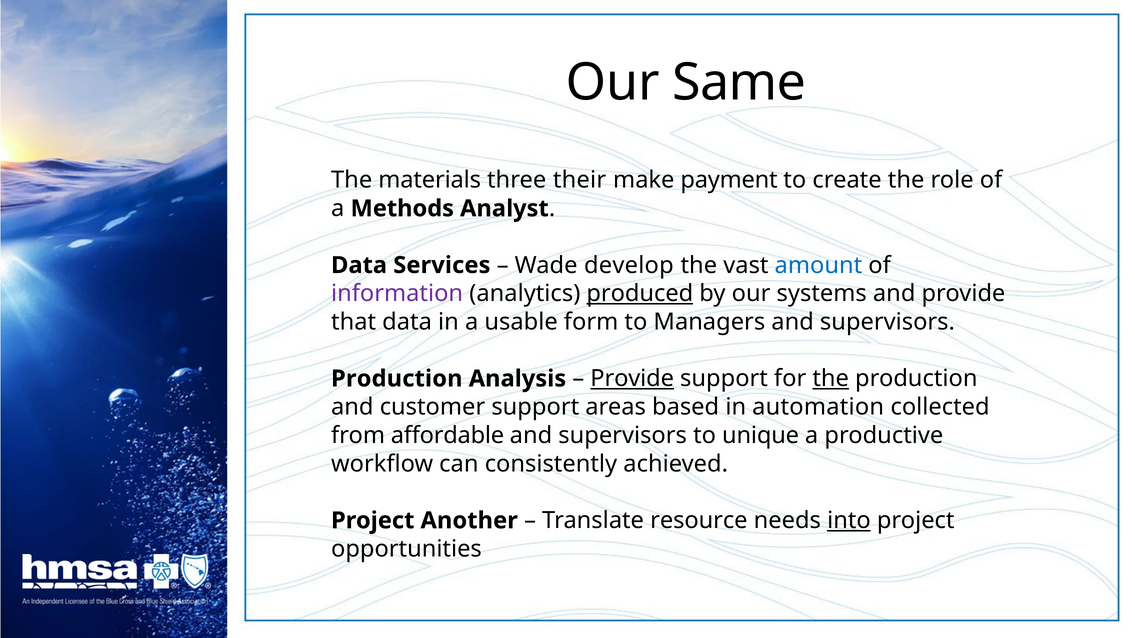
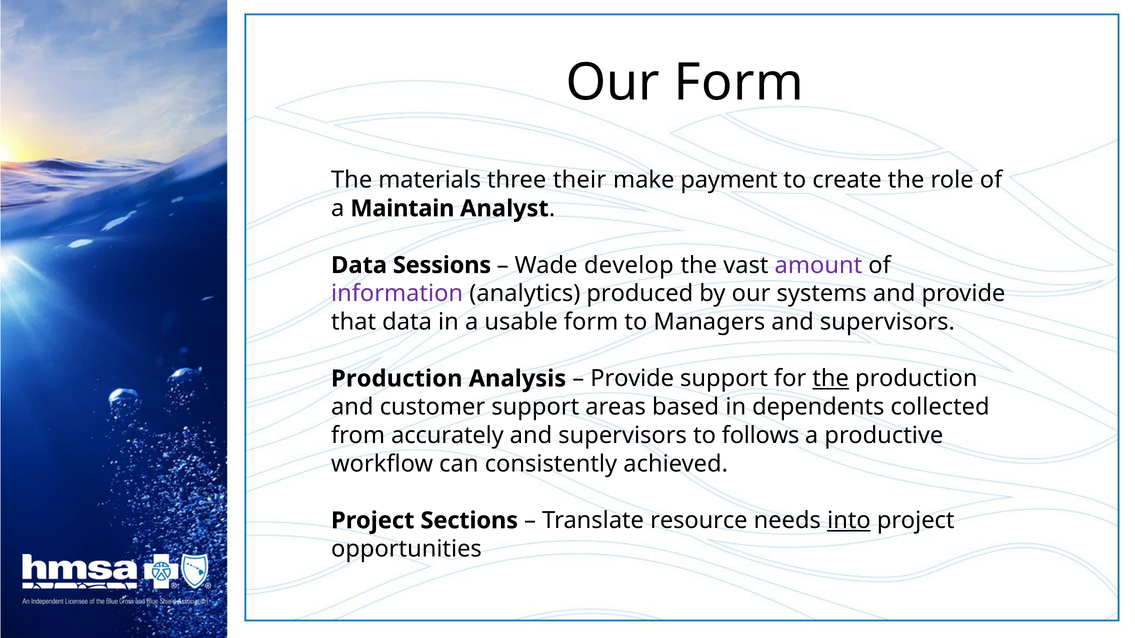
Our Same: Same -> Form
Methods: Methods -> Maintain
Services: Services -> Sessions
amount colour: blue -> purple
produced underline: present -> none
Provide at (632, 379) underline: present -> none
automation: automation -> dependents
affordable: affordable -> accurately
unique: unique -> follows
Another: Another -> Sections
